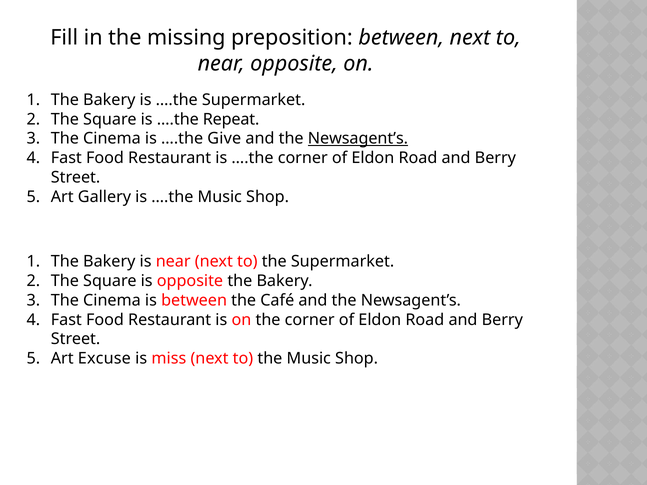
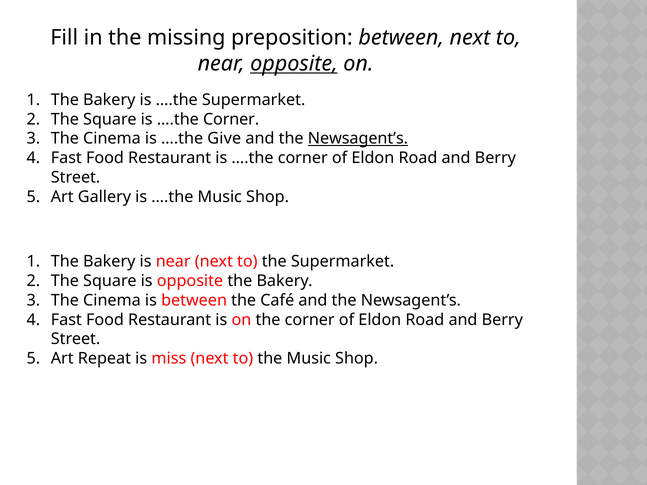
opposite at (294, 64) underline: none -> present
Square is ….the Repeat: Repeat -> Corner
Excuse: Excuse -> Repeat
